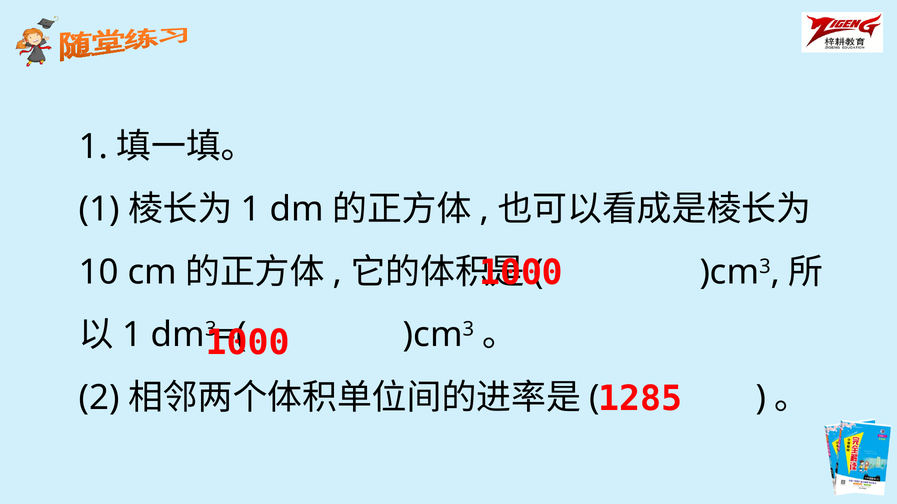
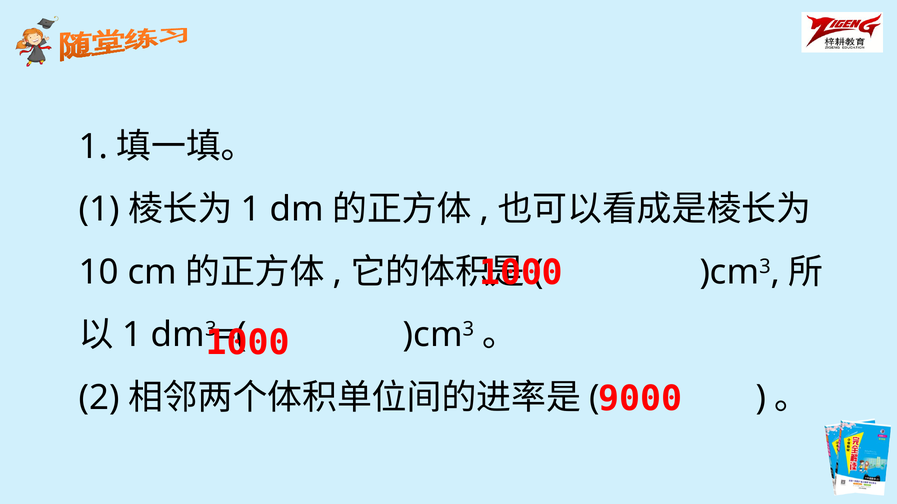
1285: 1285 -> 9000
